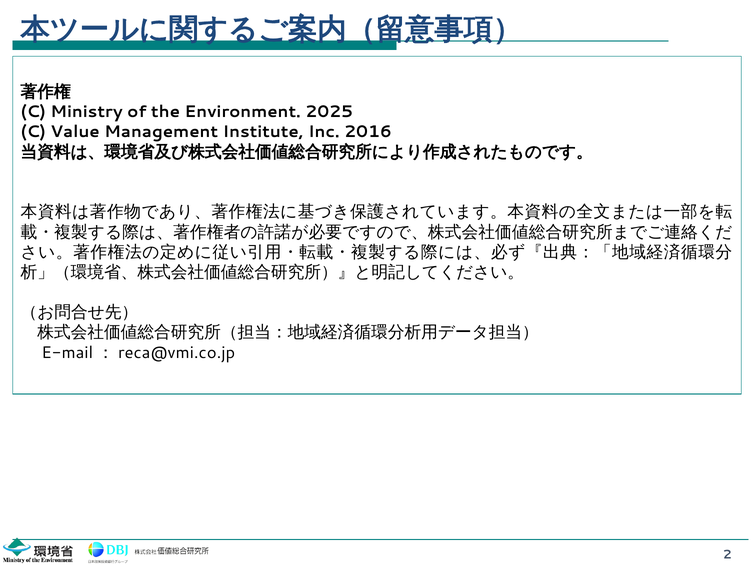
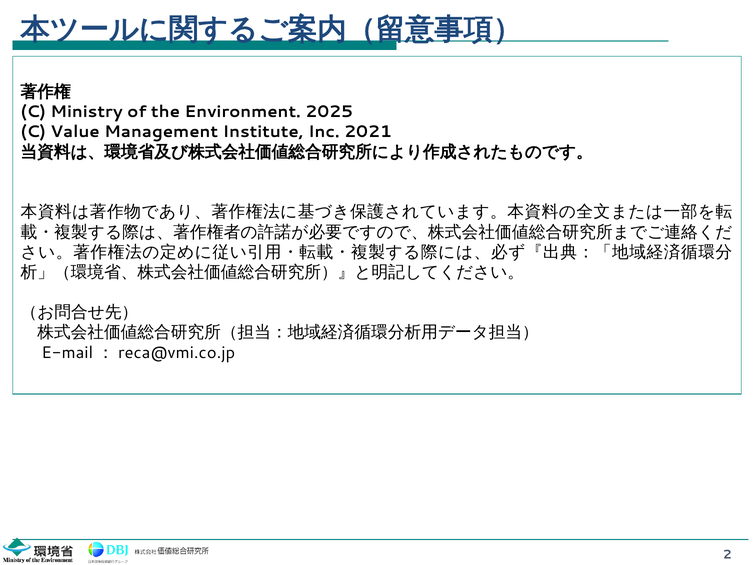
2016: 2016 -> 2021
